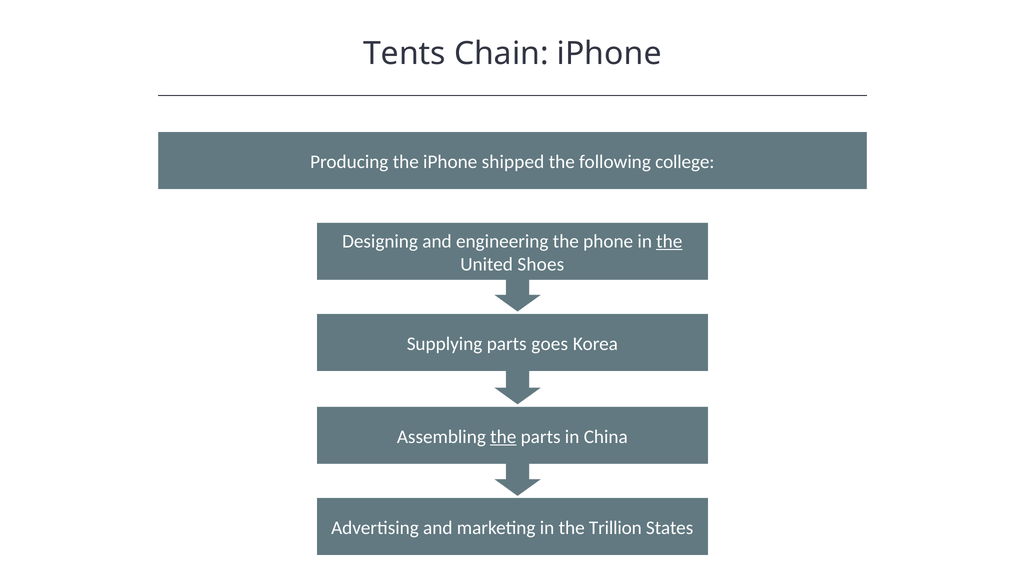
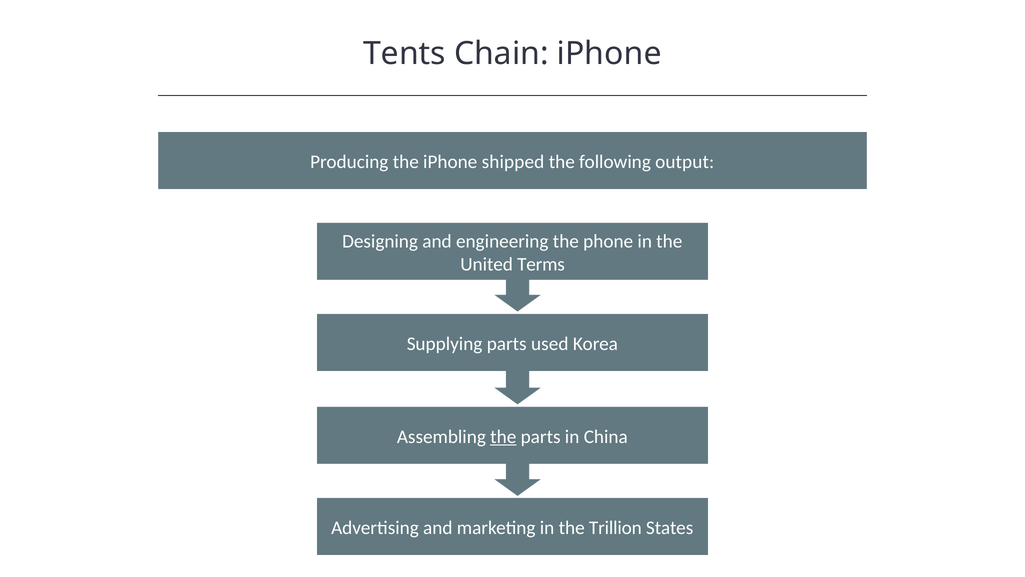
college: college -> output
the at (669, 241) underline: present -> none
Shoes: Shoes -> Terms
goes: goes -> used
